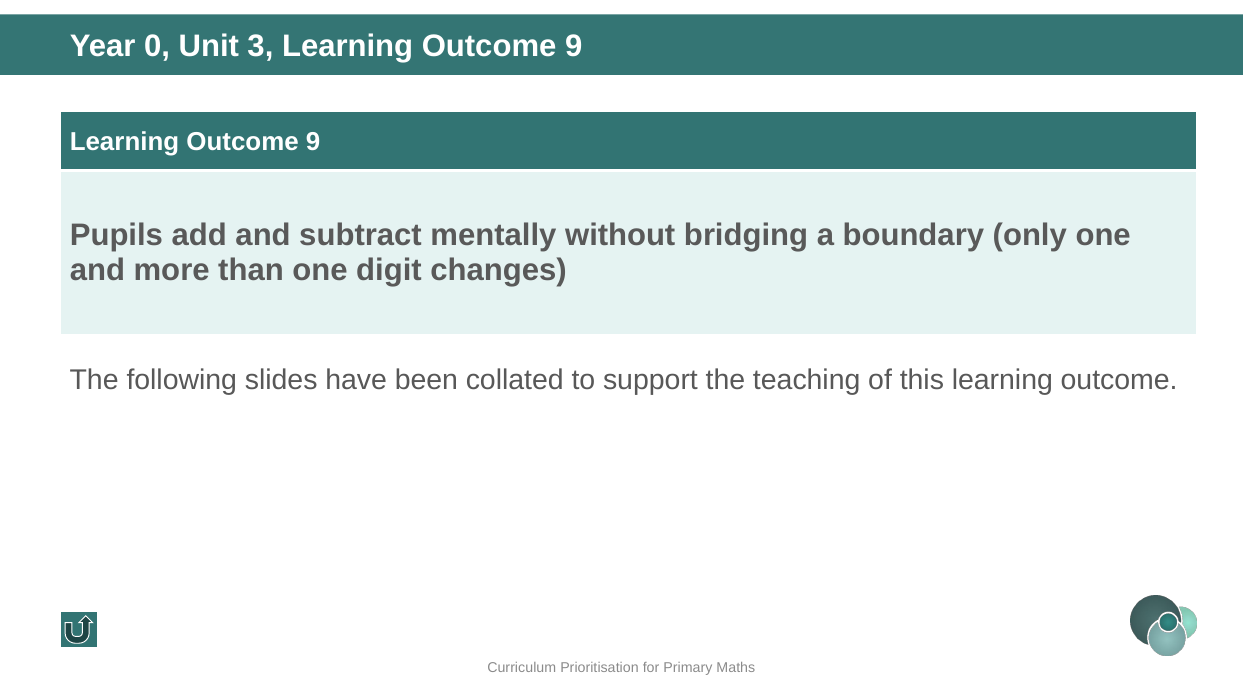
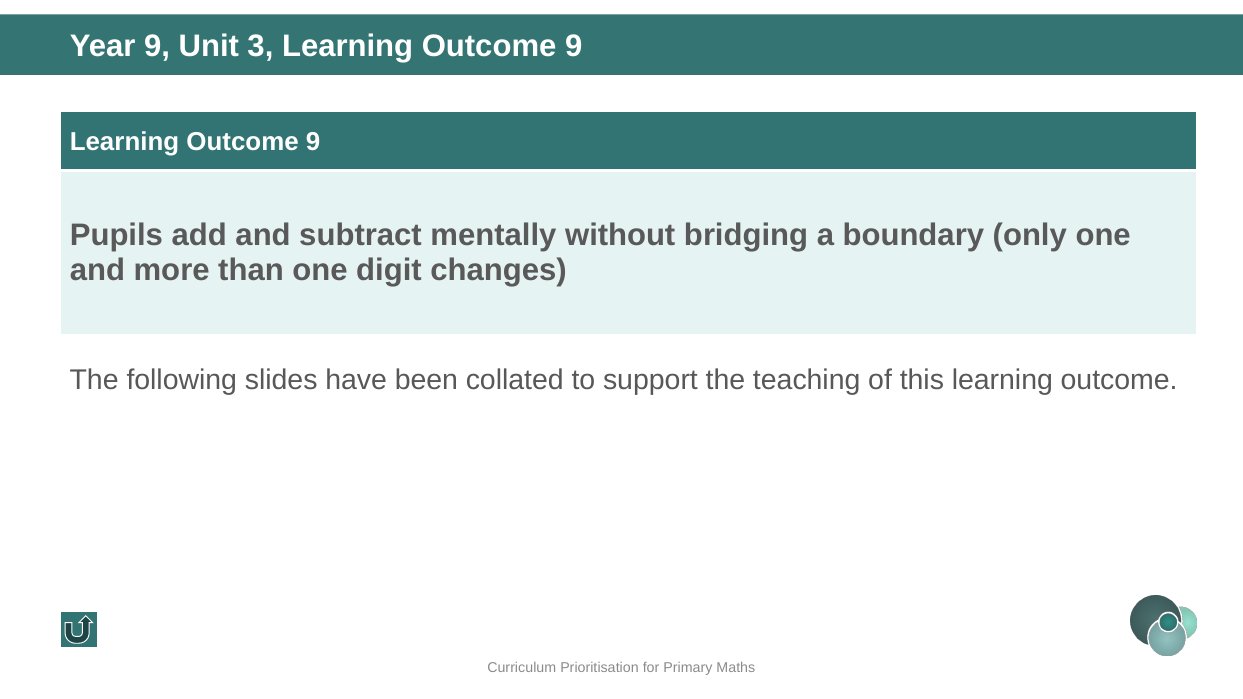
Year 0: 0 -> 9
